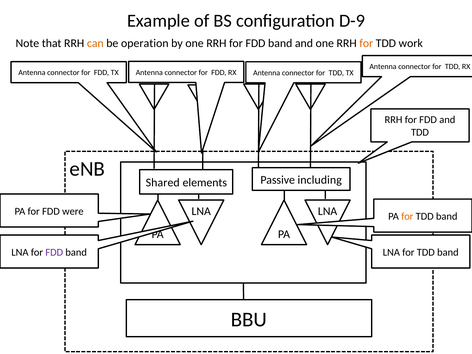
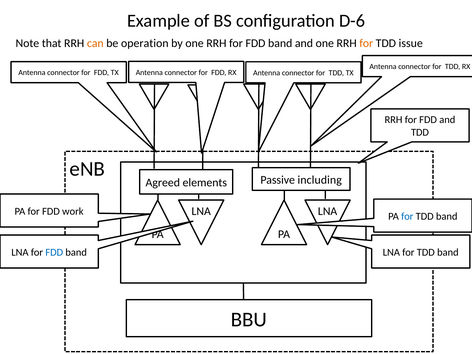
D-9: D-9 -> D-6
work: work -> issue
Shared: Shared -> Agreed
were: were -> work
for at (407, 216) colour: orange -> blue
FDD at (54, 252) colour: purple -> blue
